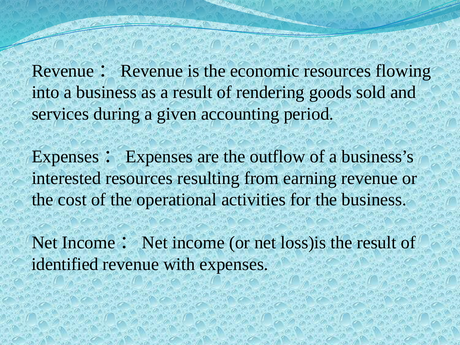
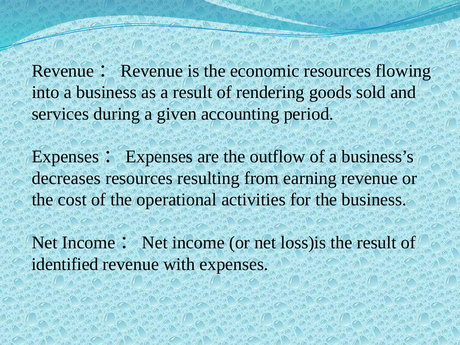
interested: interested -> decreases
